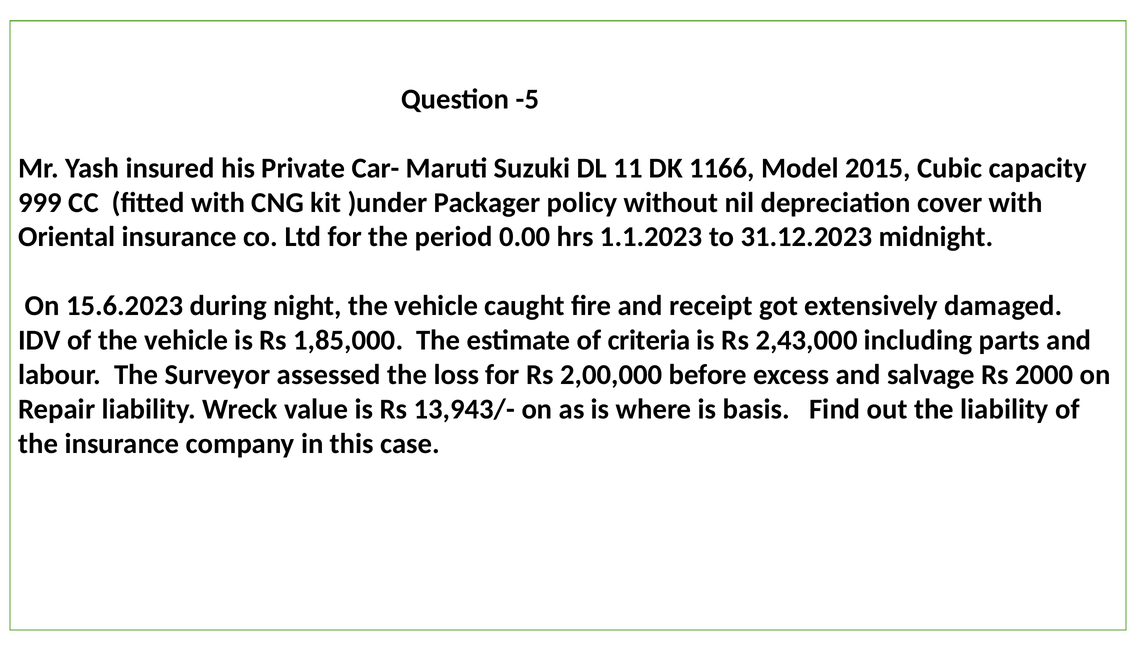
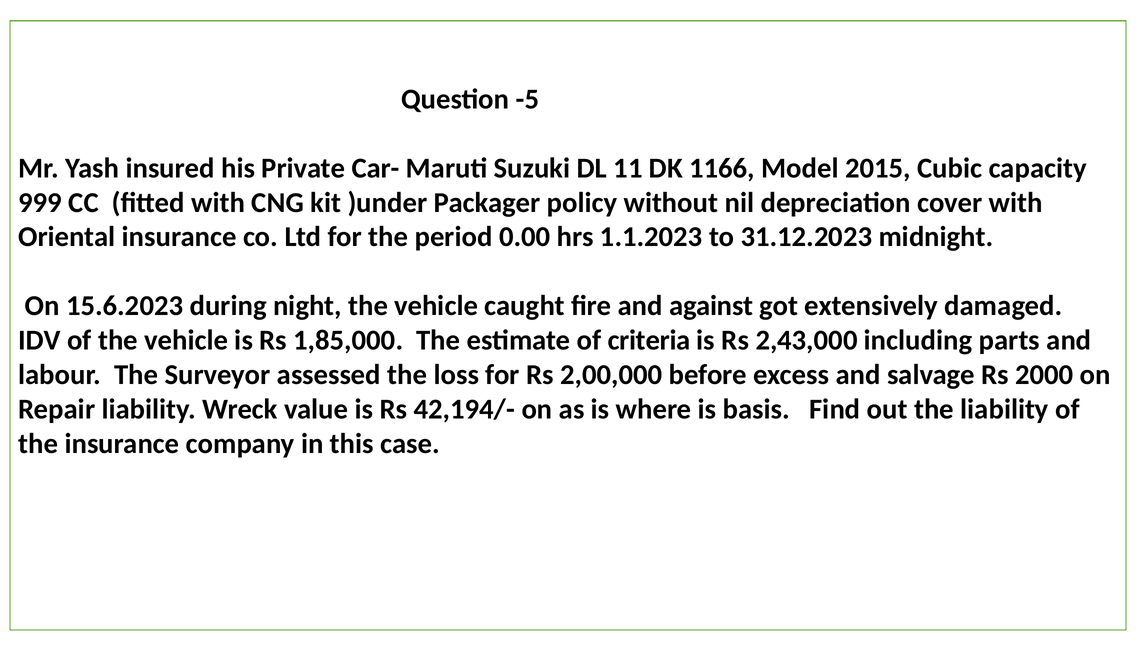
receipt: receipt -> against
13,943/-: 13,943/- -> 42,194/-
